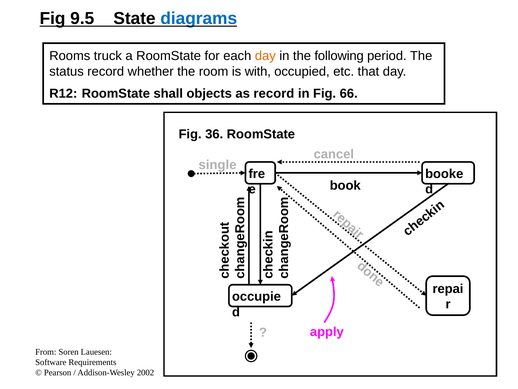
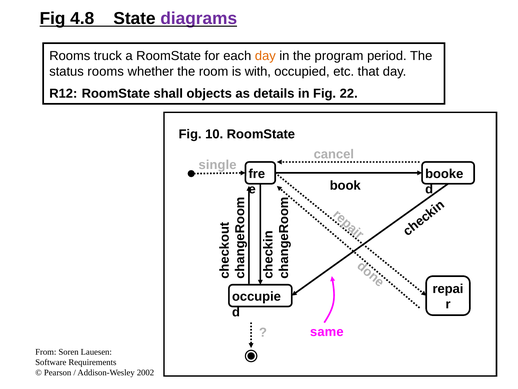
9.5: 9.5 -> 4.8
diagrams colour: blue -> purple
following: following -> program
status record: record -> rooms
as record: record -> details
66: 66 -> 22
36: 36 -> 10
apply: apply -> same
